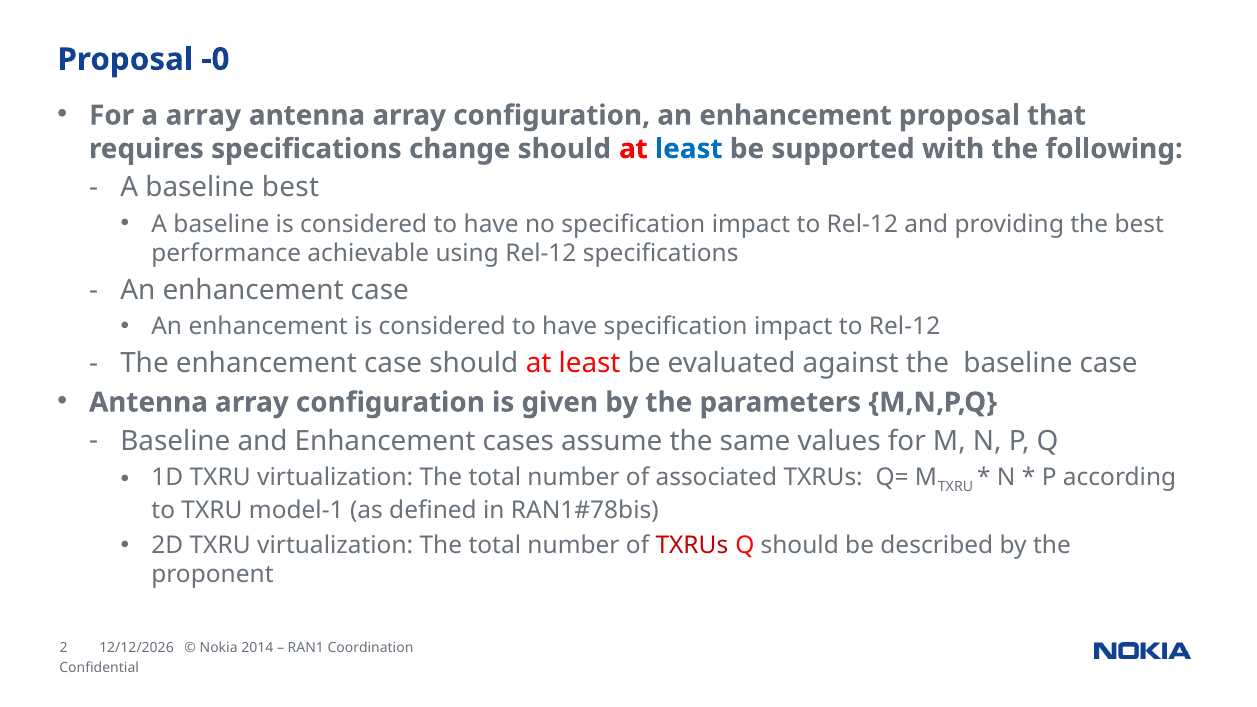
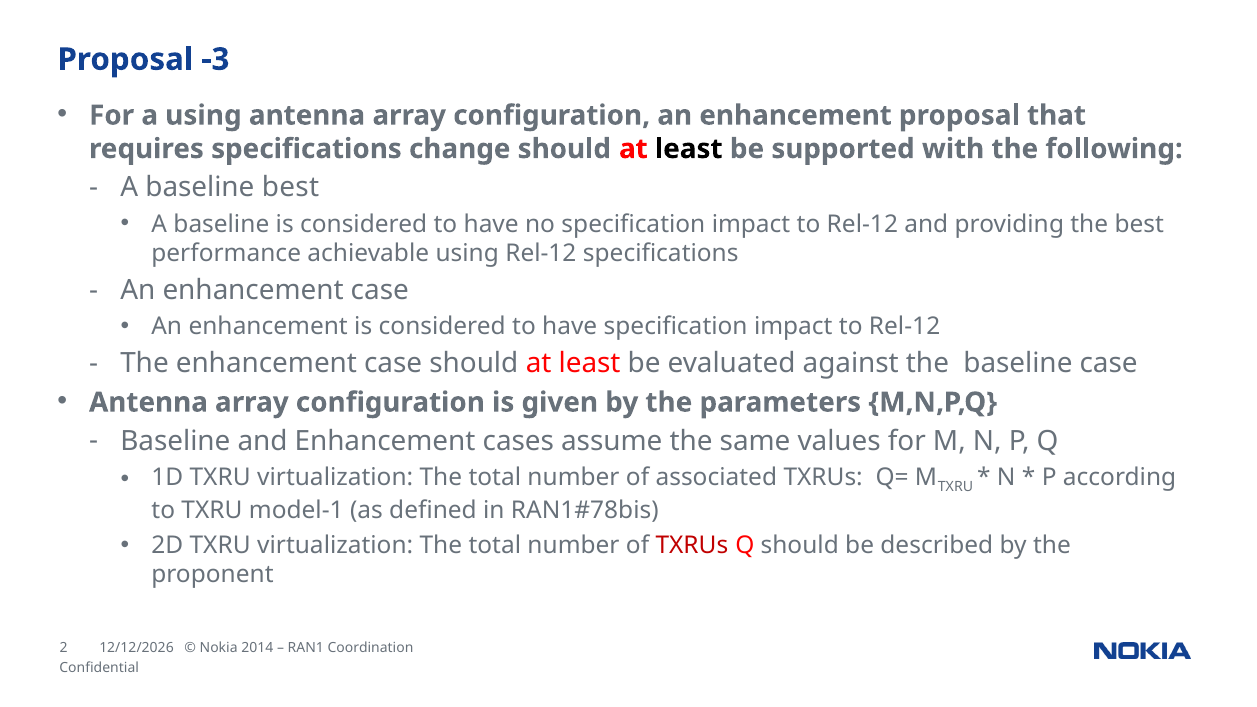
-0: -0 -> -3
a array: array -> using
least at (689, 149) colour: blue -> black
